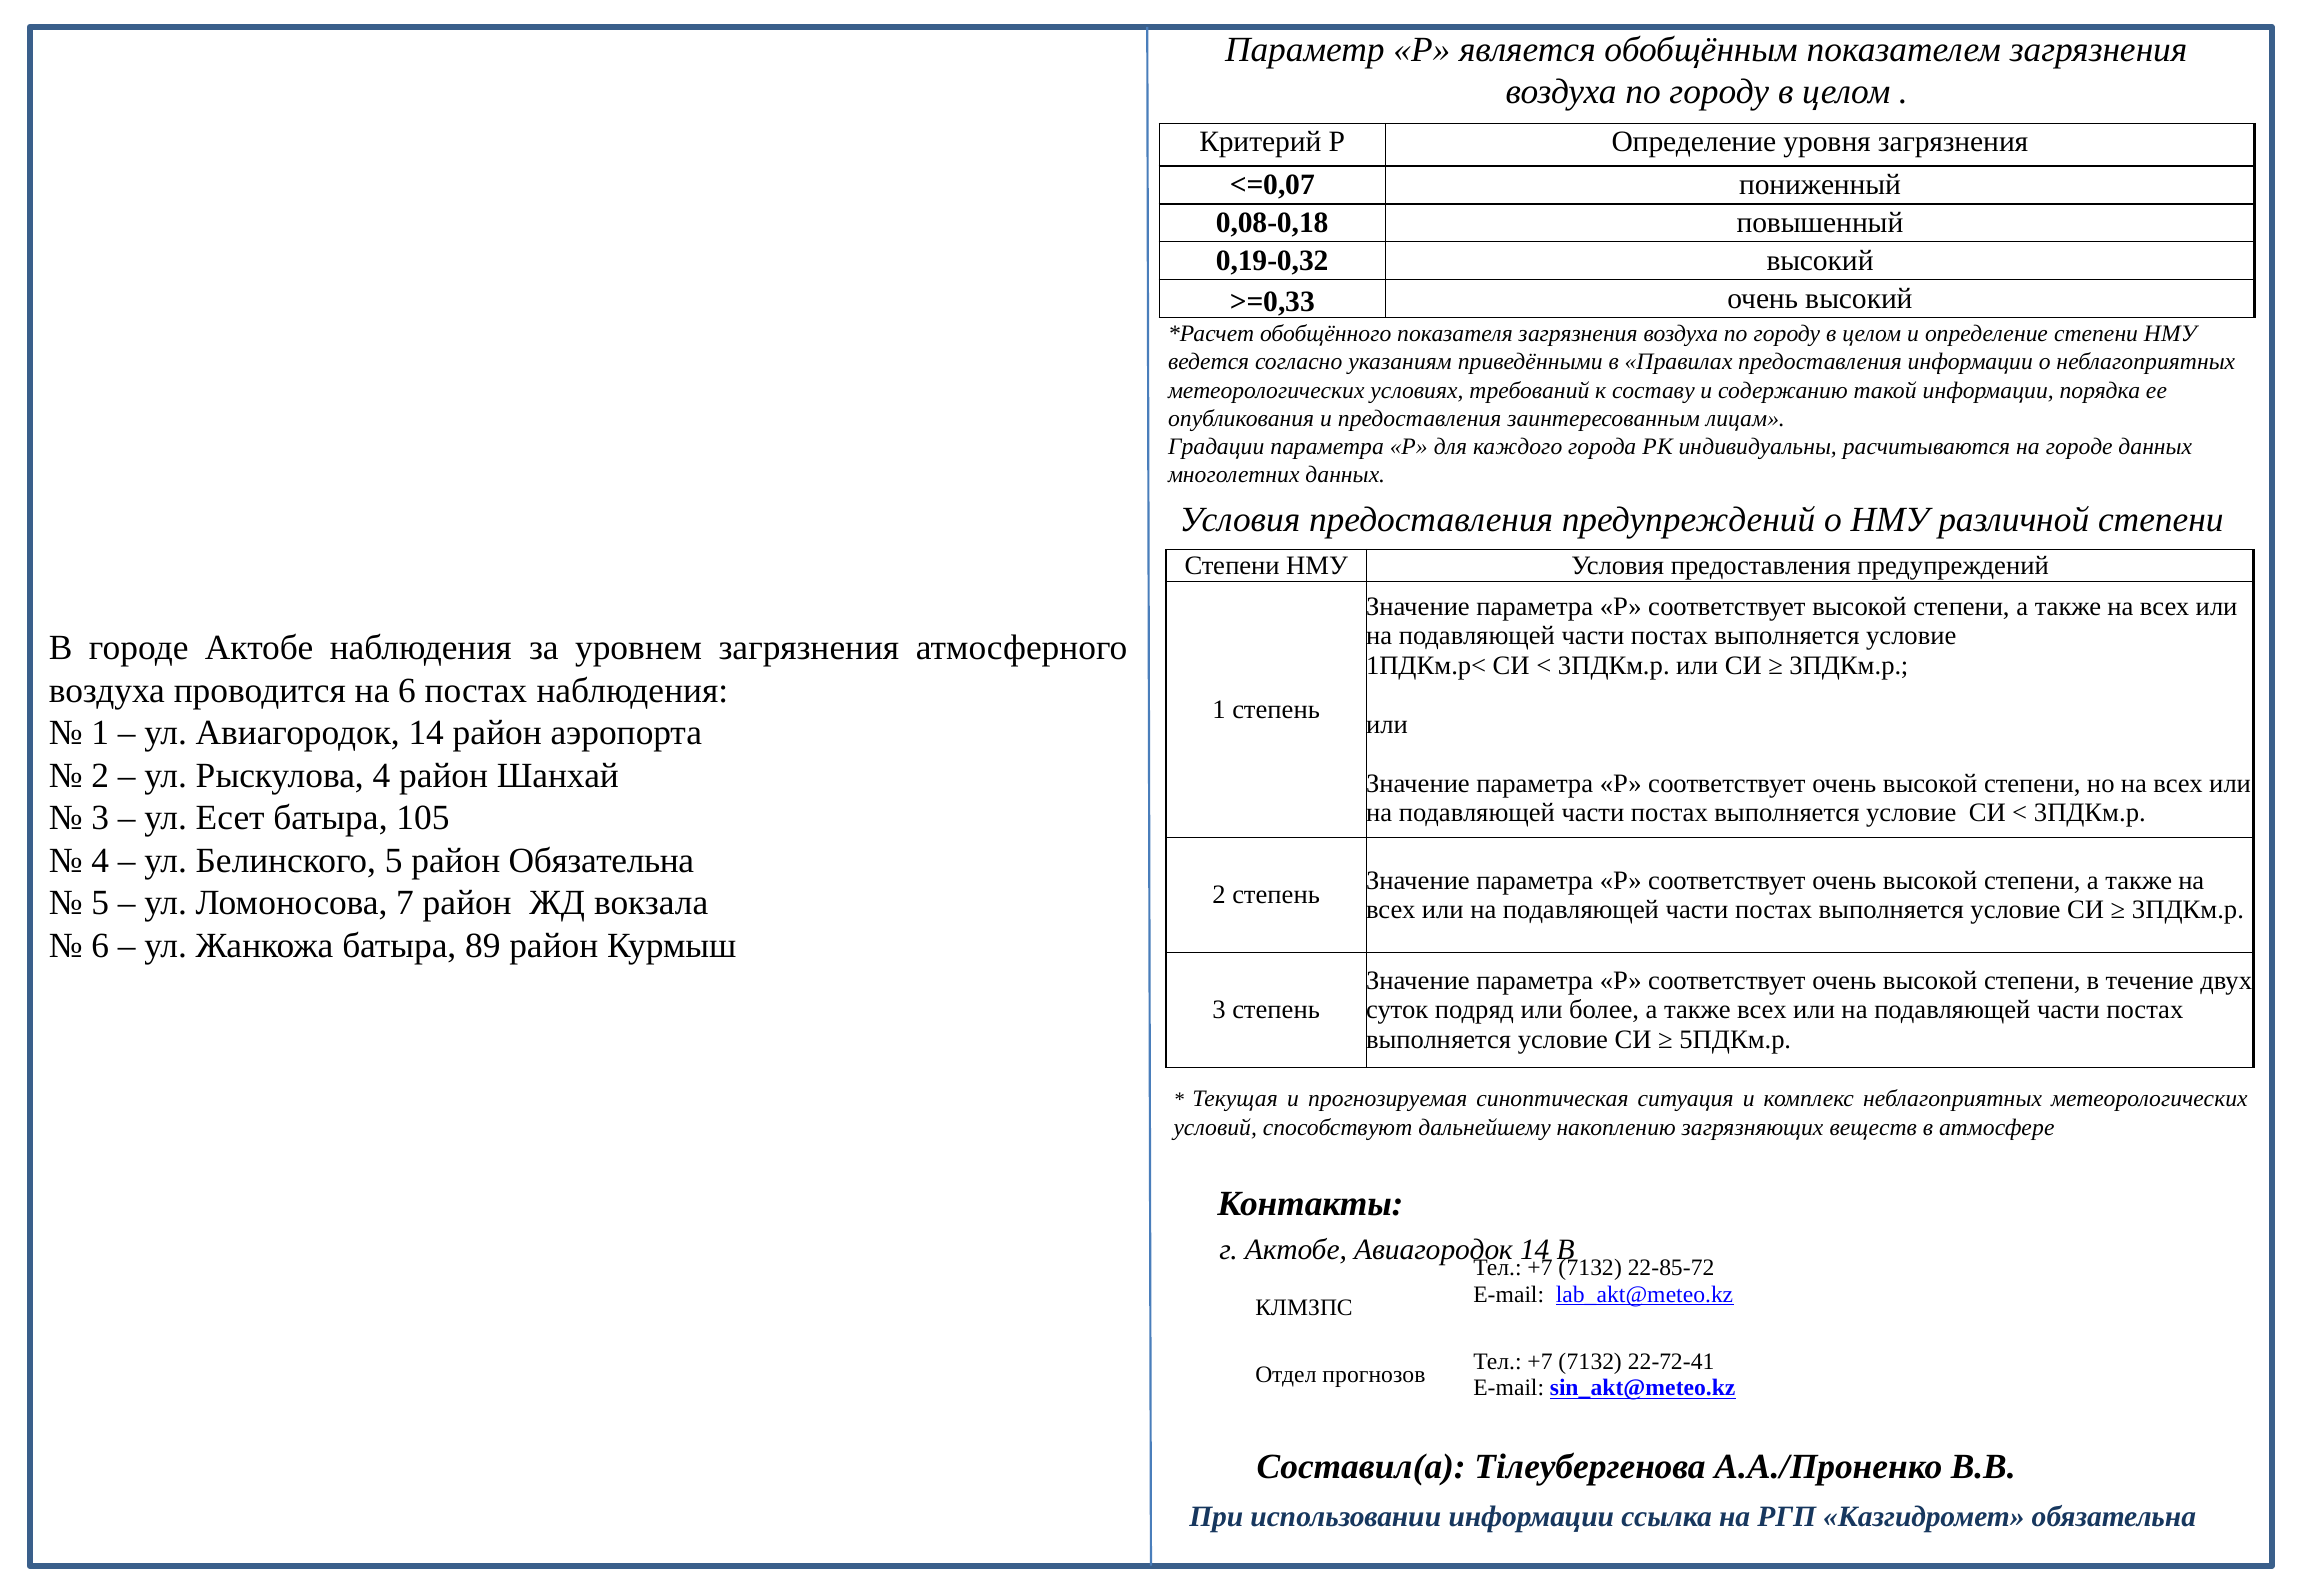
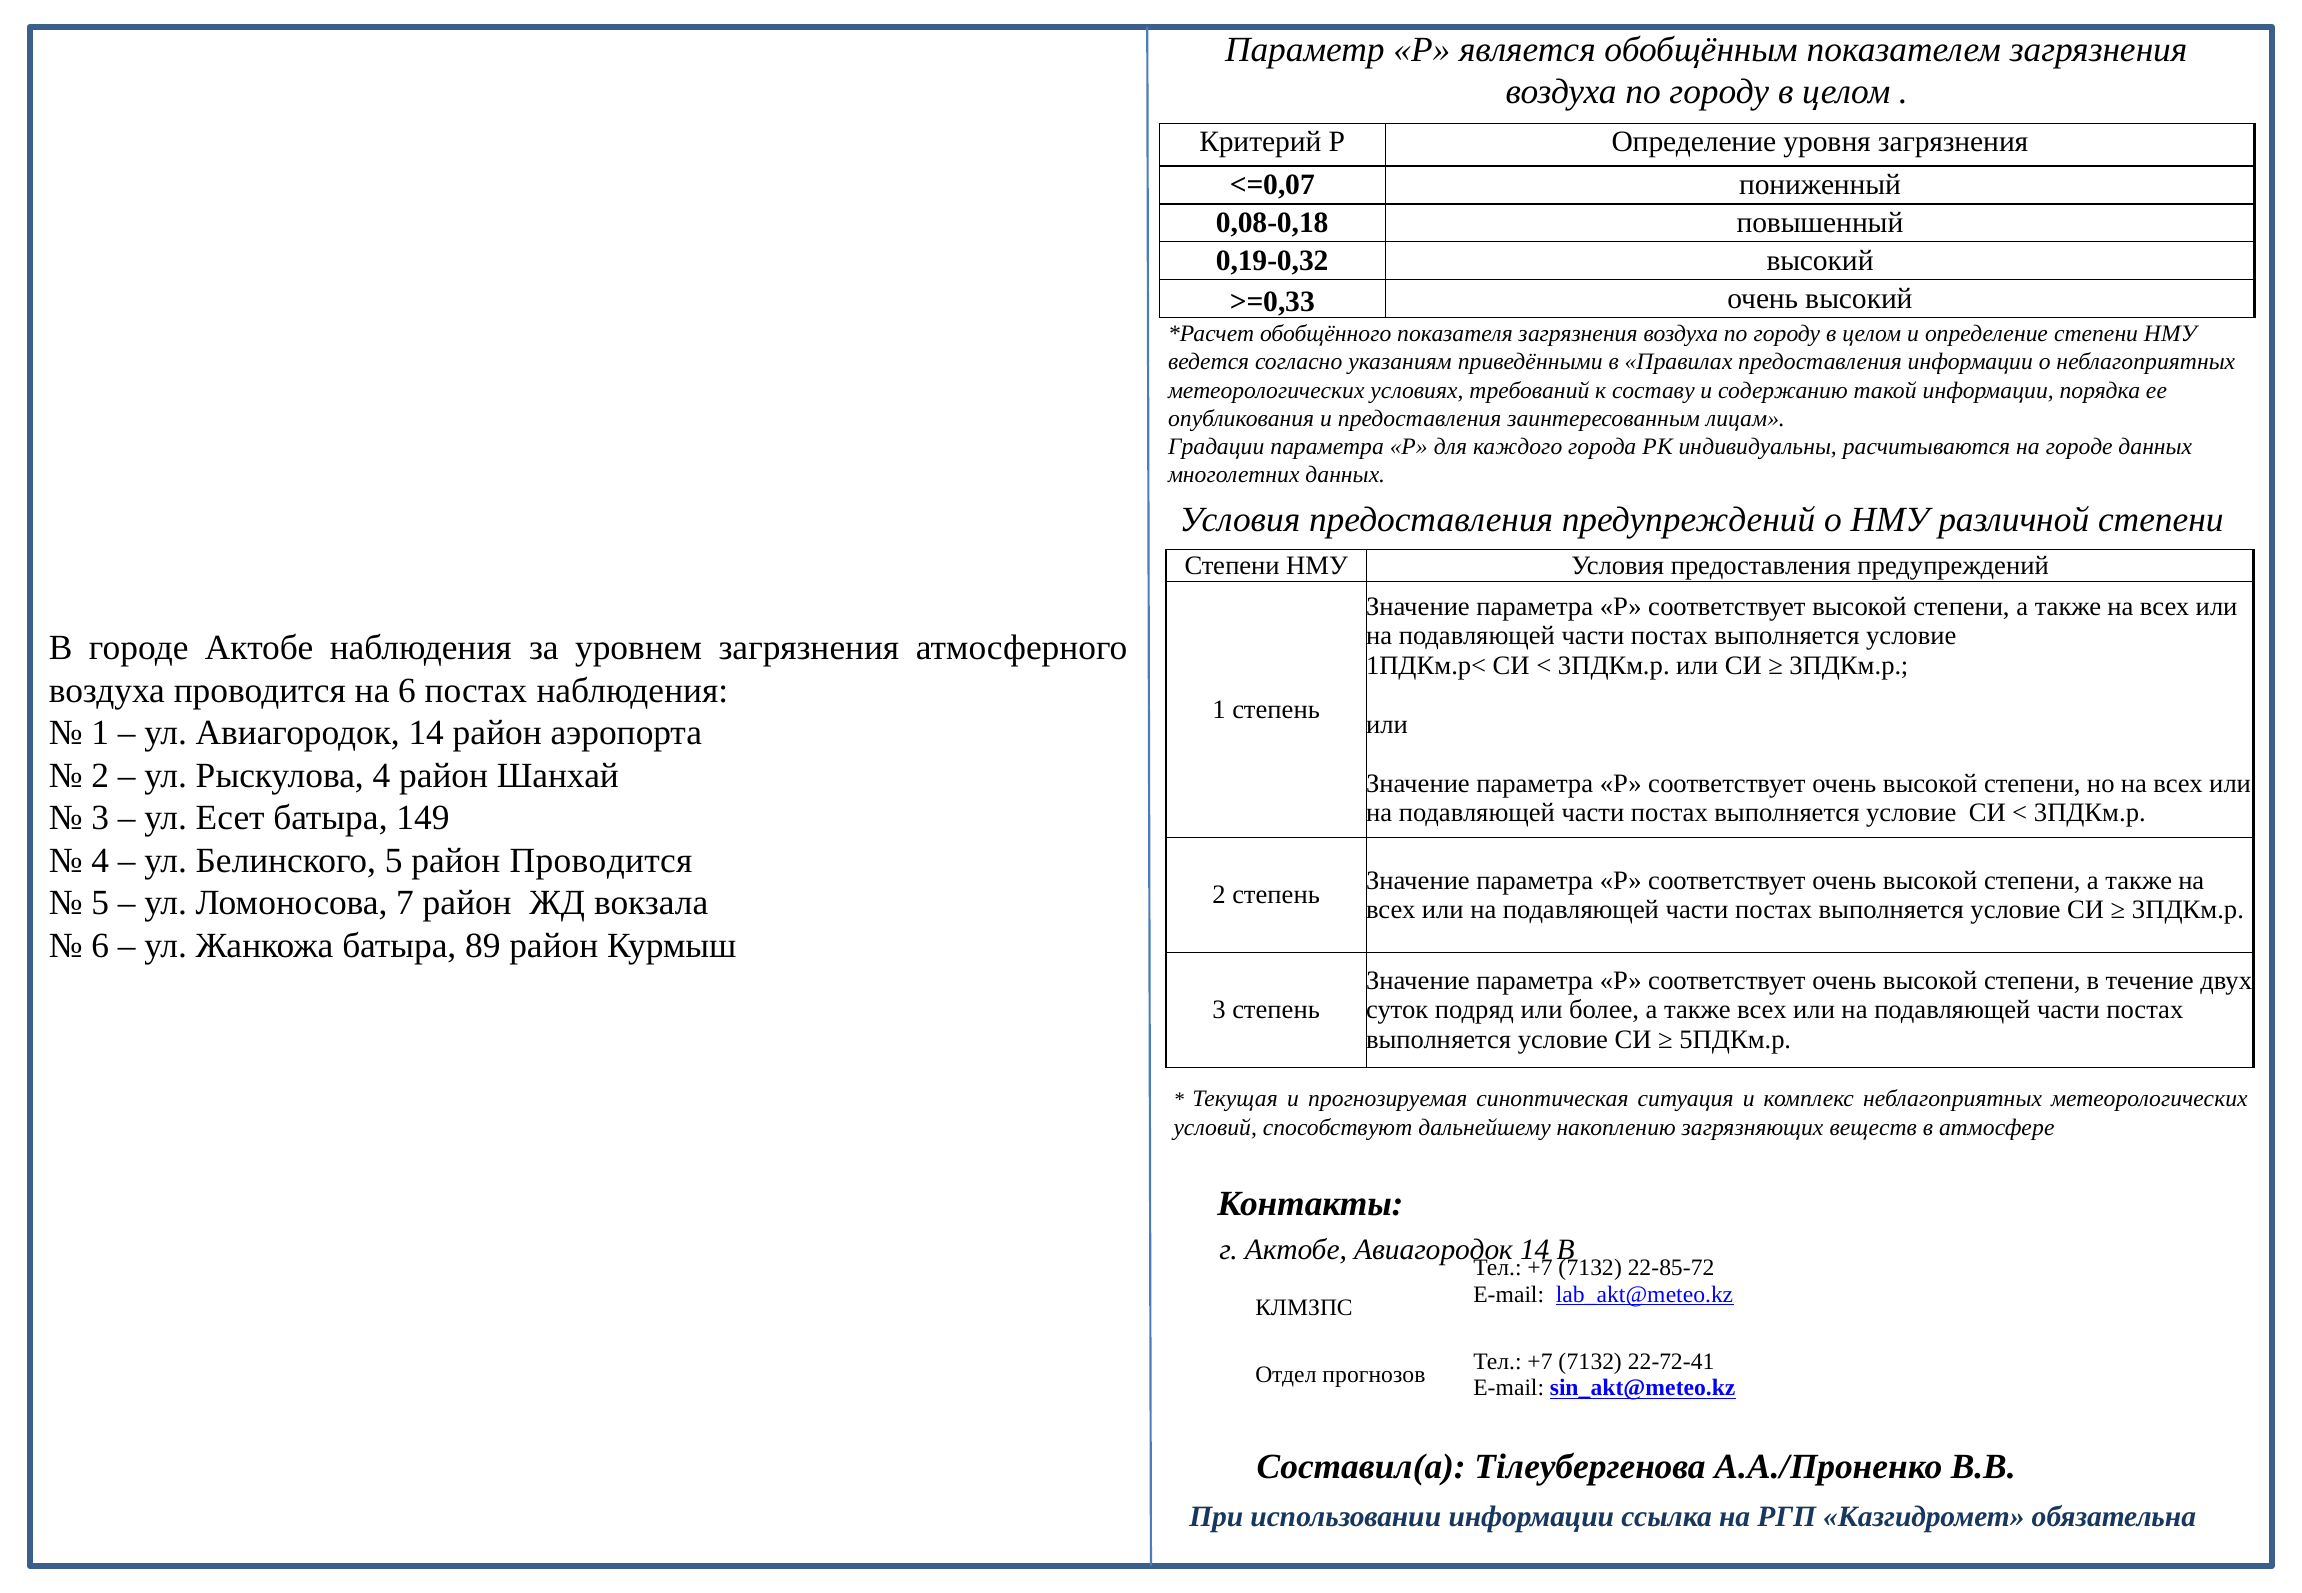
105: 105 -> 149
район Обязательна: Обязательна -> Проводится
